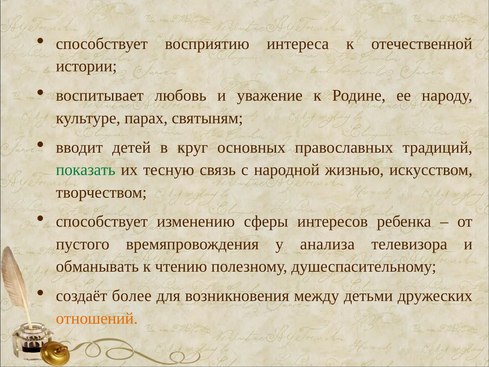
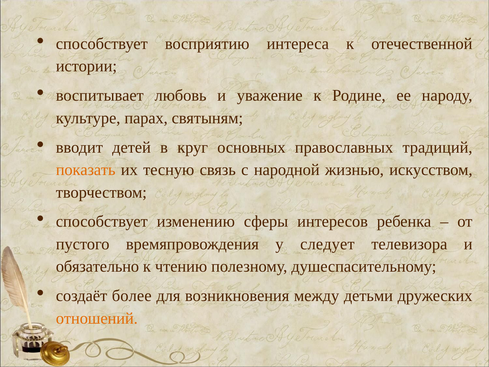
показать colour: green -> orange
анализа: анализа -> следует
обманывать: обманывать -> обязательно
